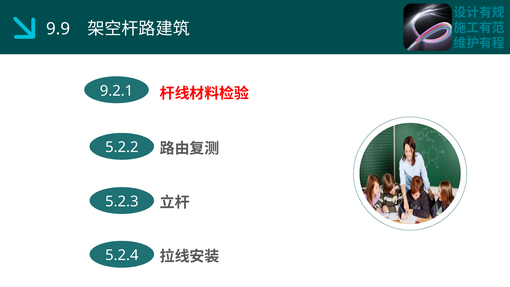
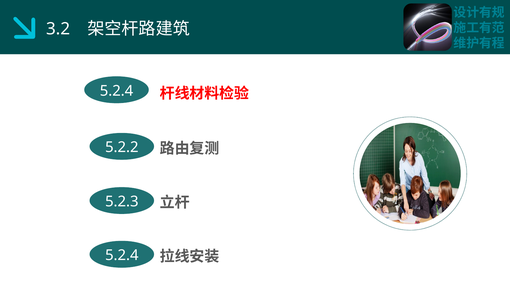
9.9: 9.9 -> 3.2
9.2.1 at (117, 91): 9.2.1 -> 5.2.4
